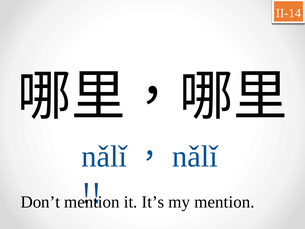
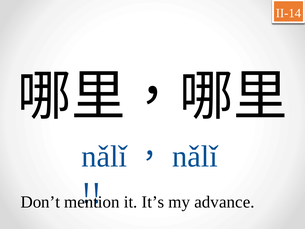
my mention: mention -> advance
